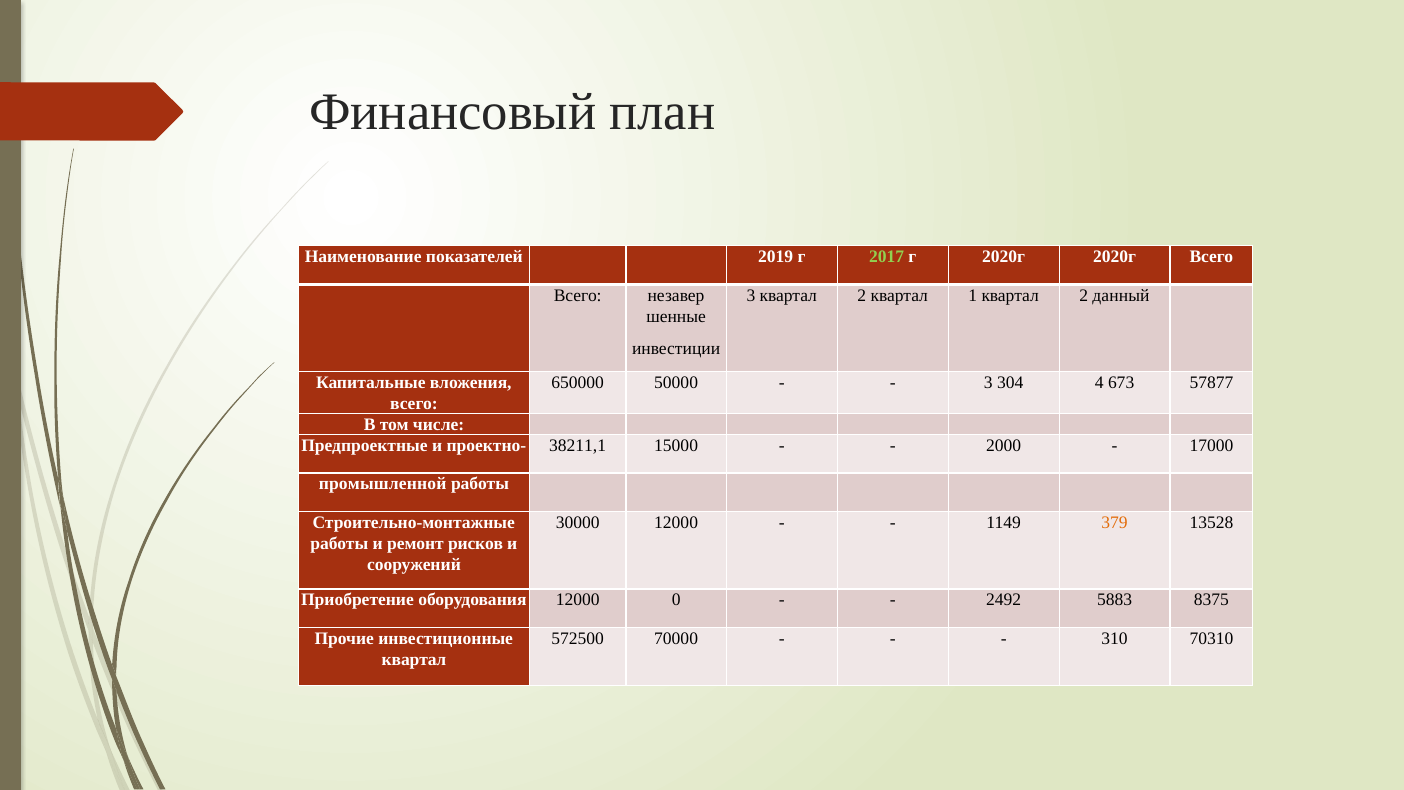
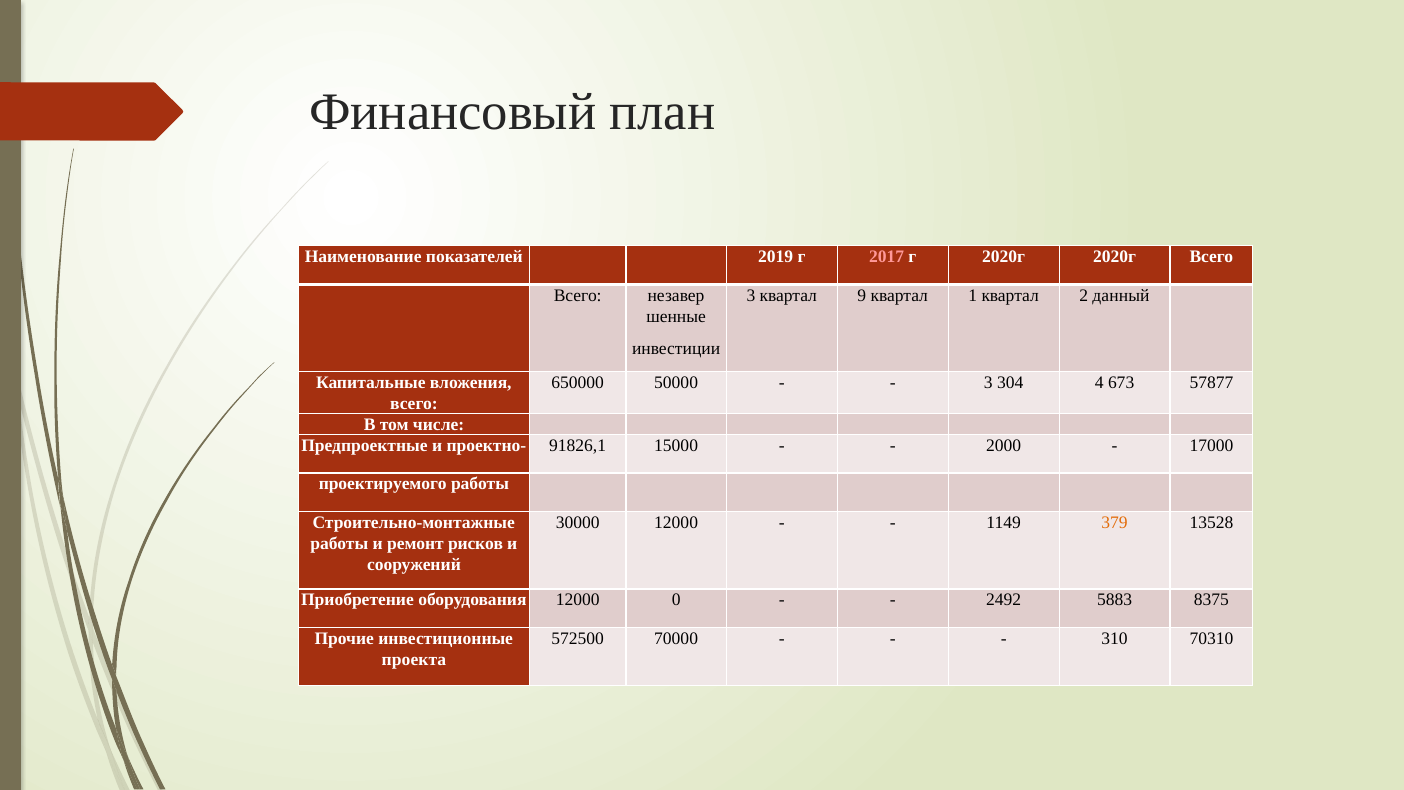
2017 colour: light green -> pink
3 квартал 2: 2 -> 9
38211,1: 38211,1 -> 91826,1
промышленной: промышленной -> проектируемого
квартал at (414, 659): квартал -> проекта
